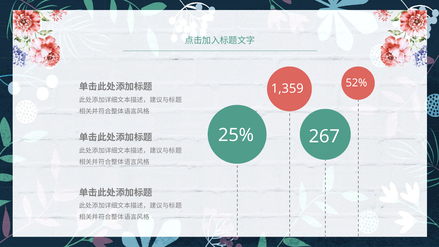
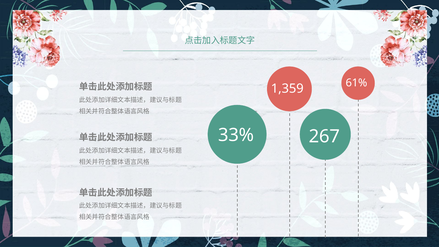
52%: 52% -> 61%
25%: 25% -> 33%
